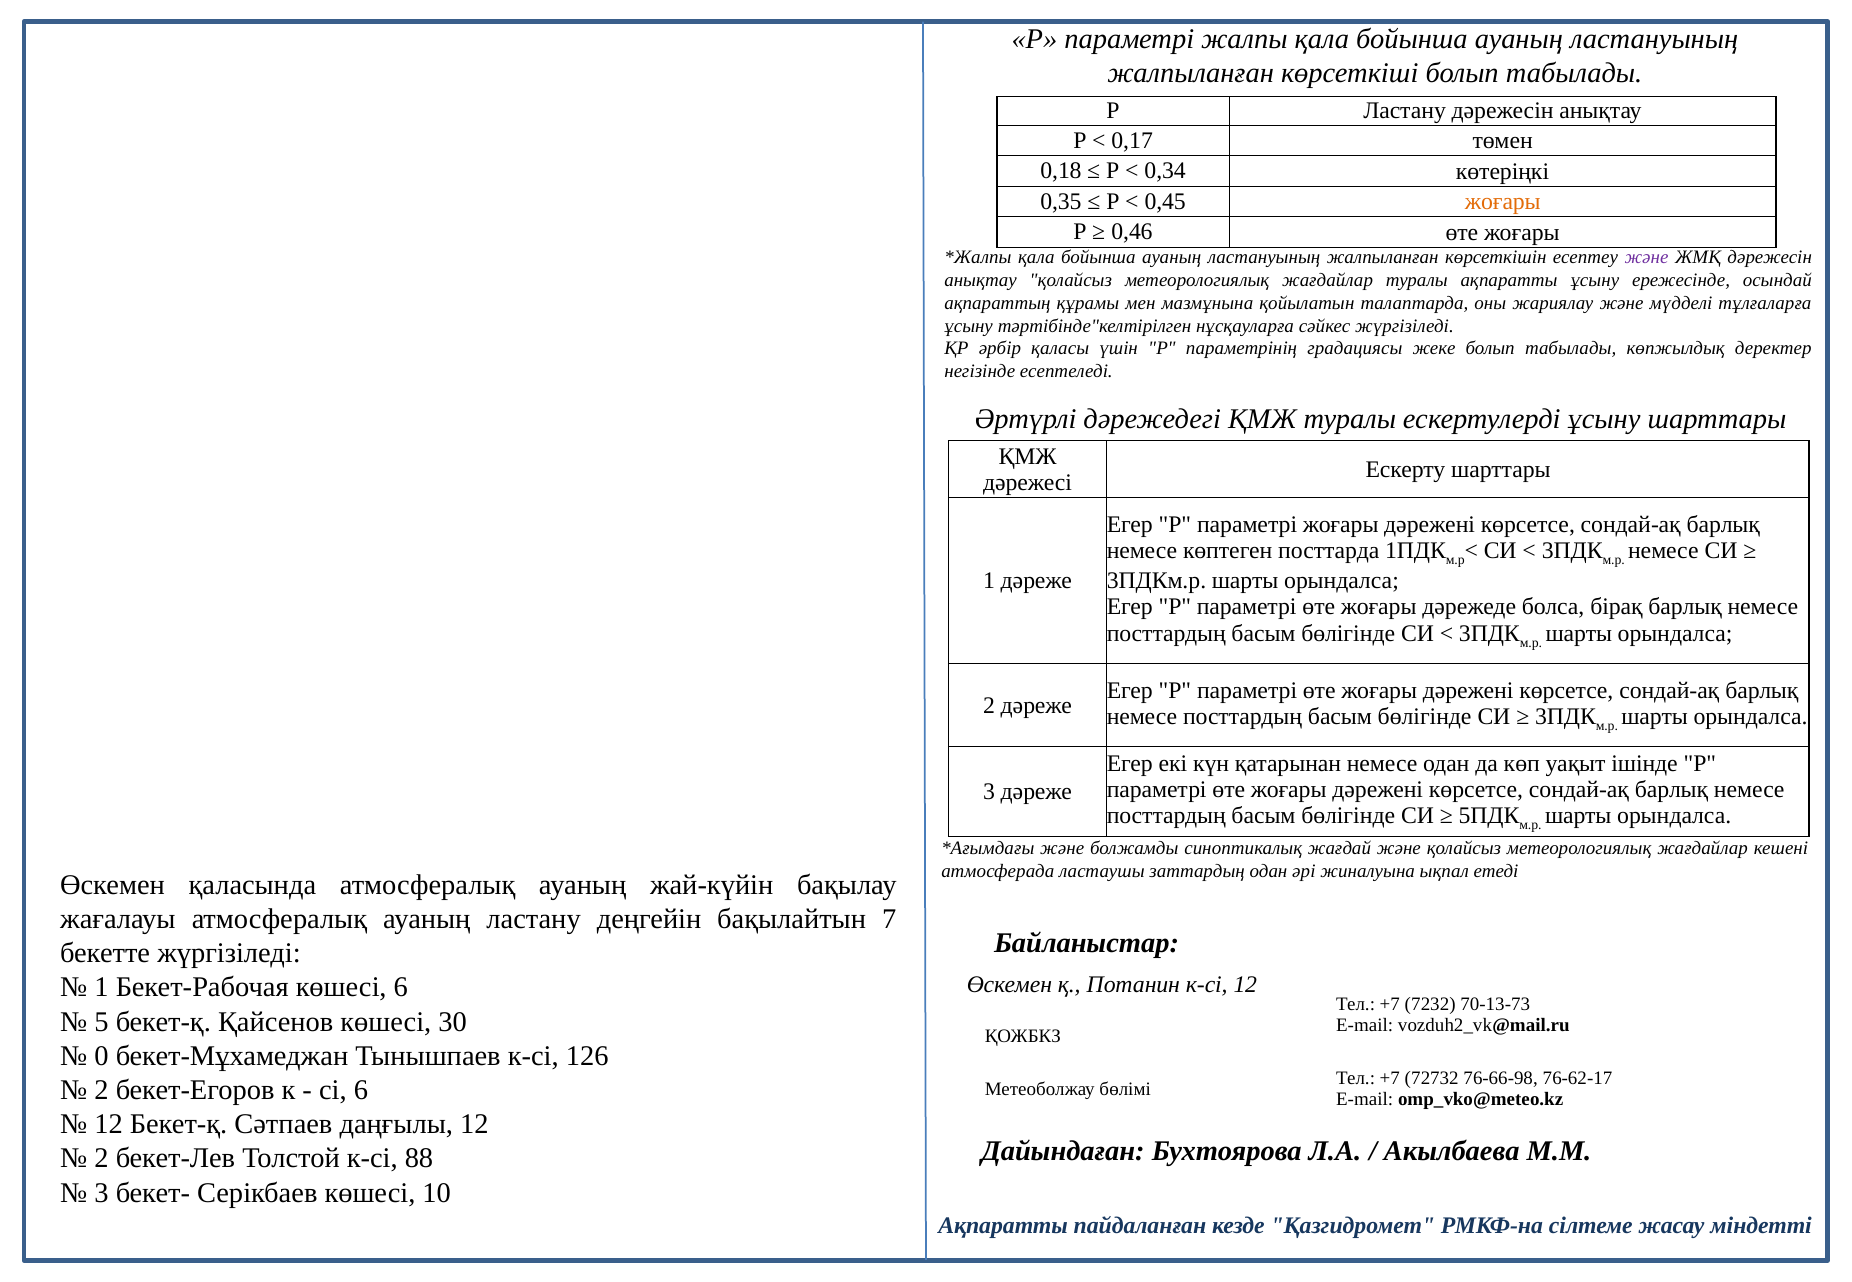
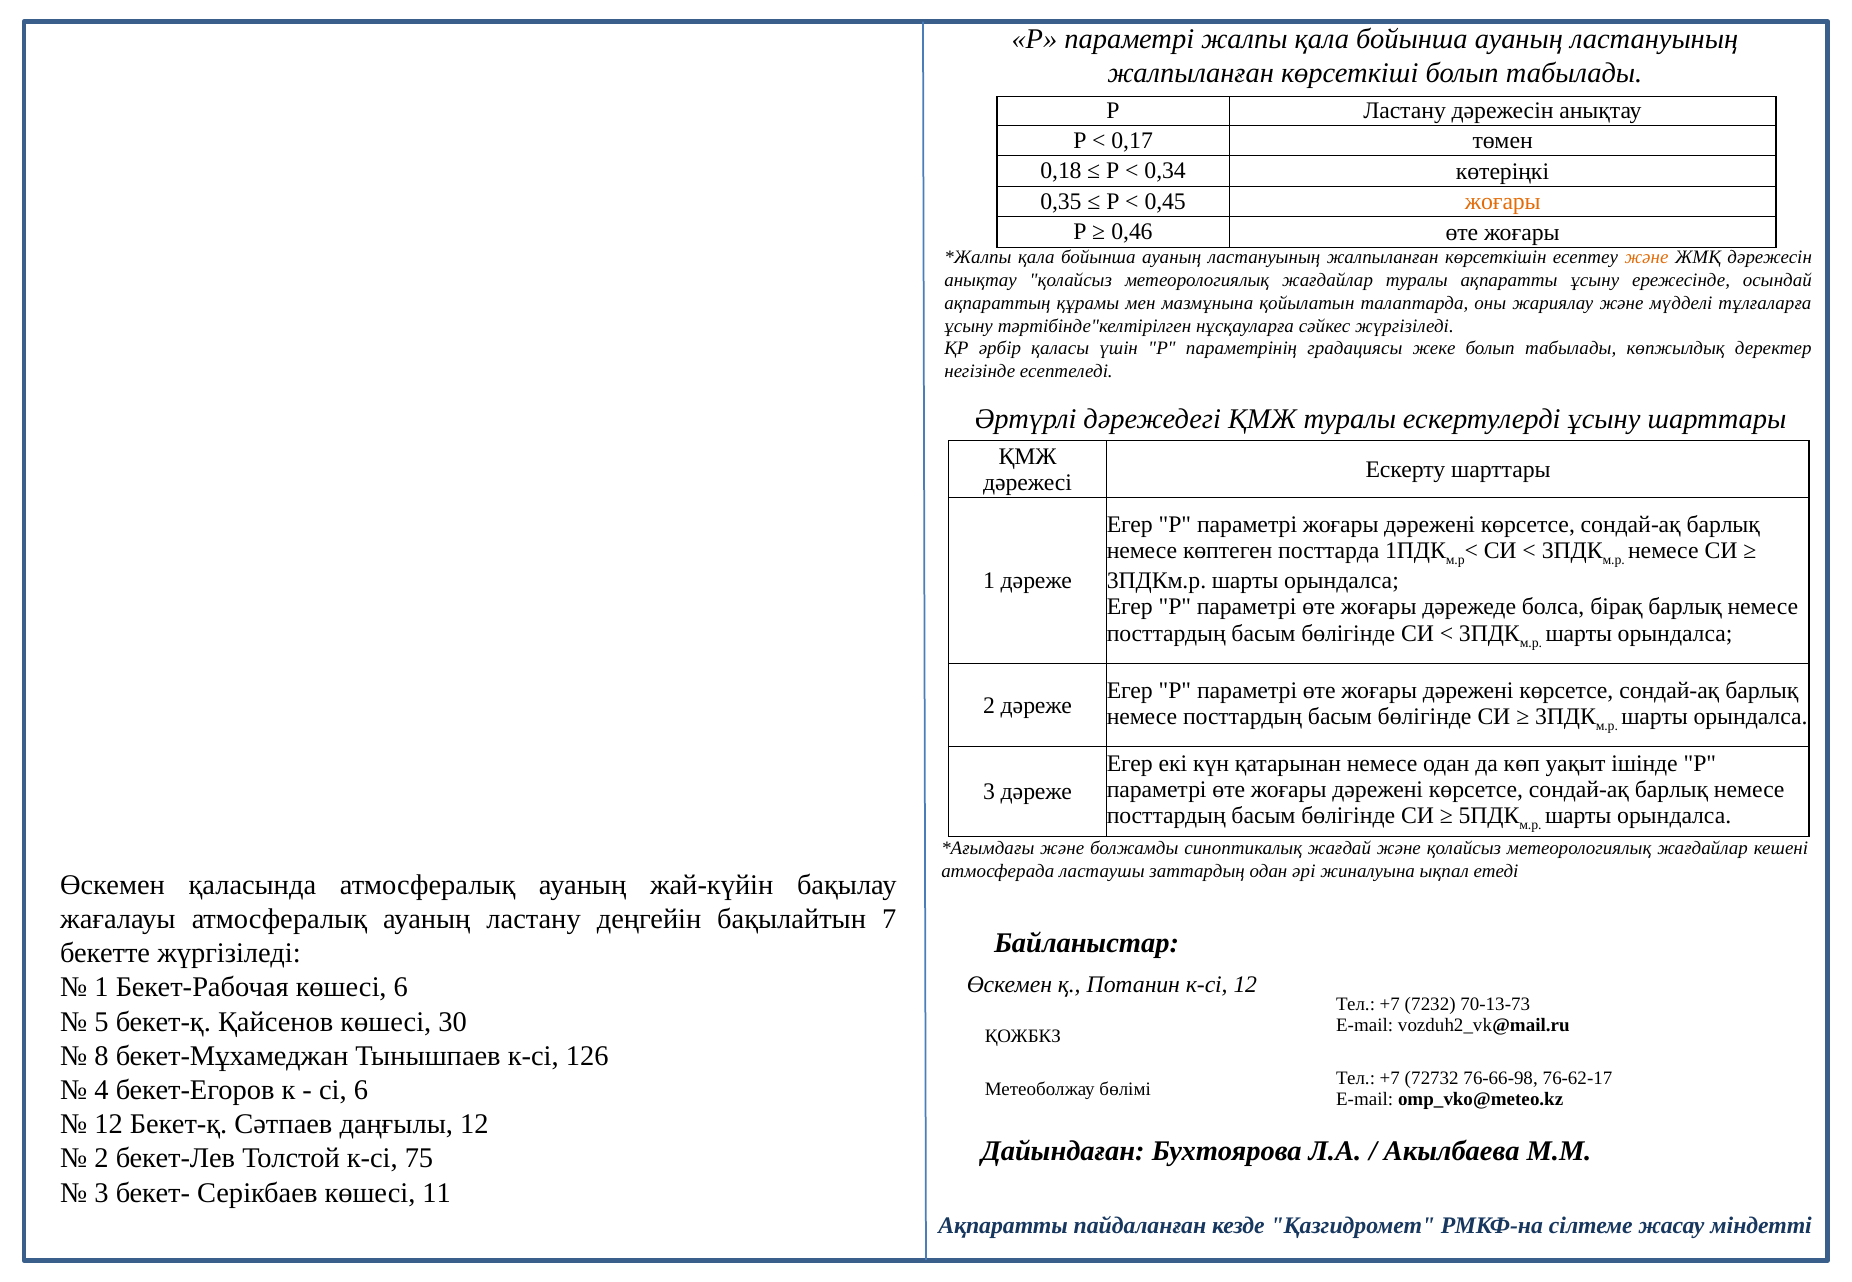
және at (1646, 258) colour: purple -> orange
0: 0 -> 8
2 at (102, 1090): 2 -> 4
88: 88 -> 75
10: 10 -> 11
